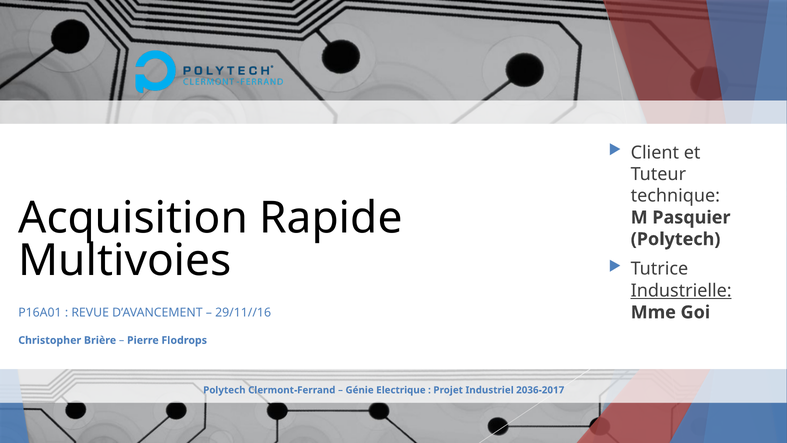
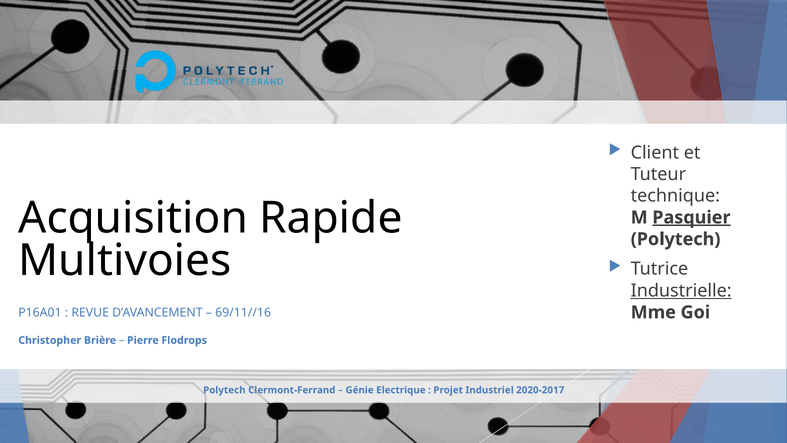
Pasquier underline: none -> present
29/11//16: 29/11//16 -> 69/11//16
2036-2017: 2036-2017 -> 2020-2017
